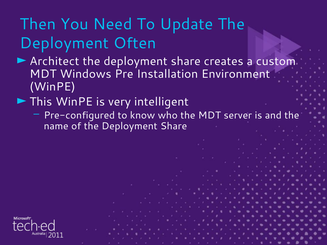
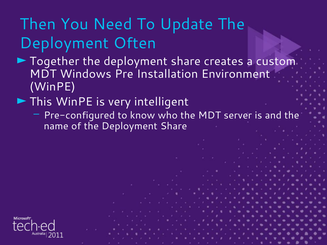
Architect: Architect -> Together
